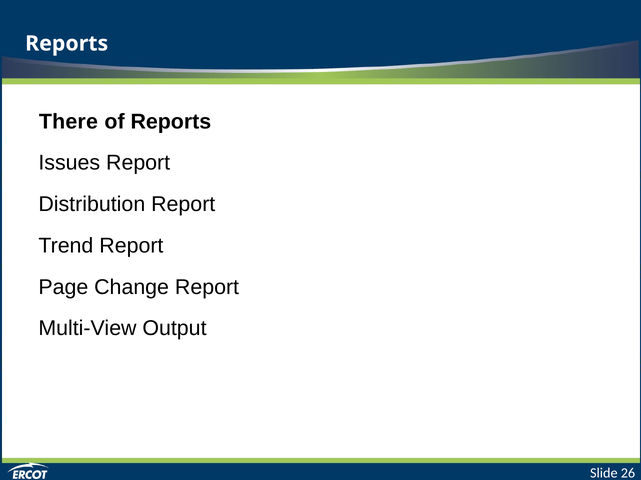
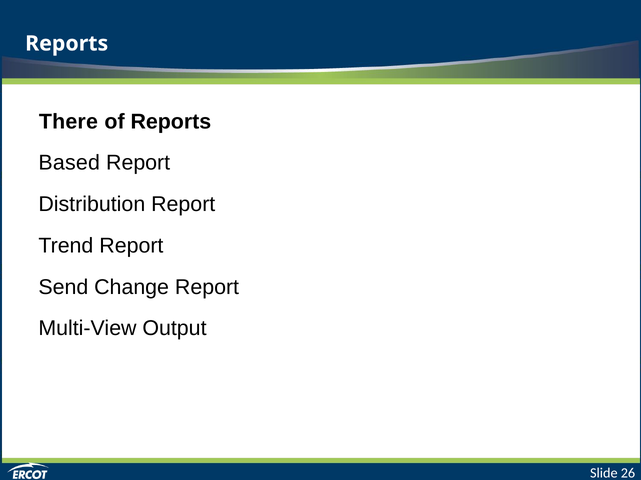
Issues: Issues -> Based
Page: Page -> Send
